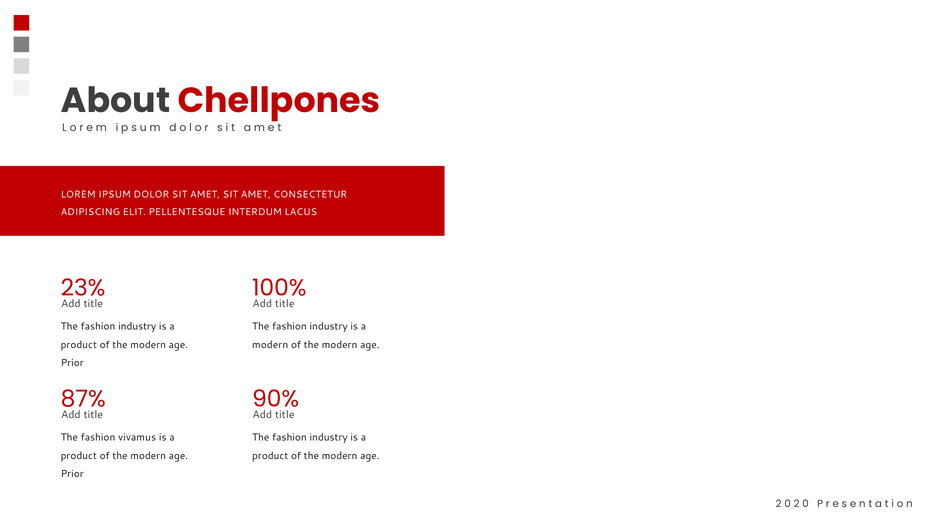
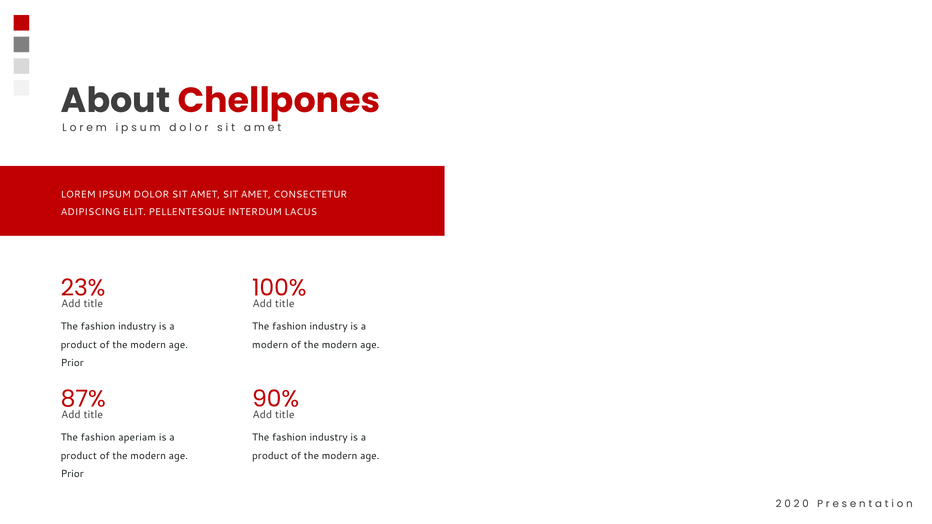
vivamus: vivamus -> aperiam
